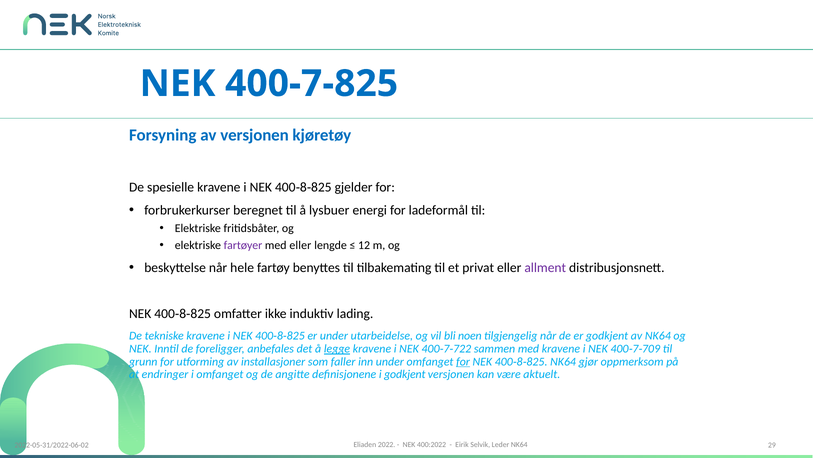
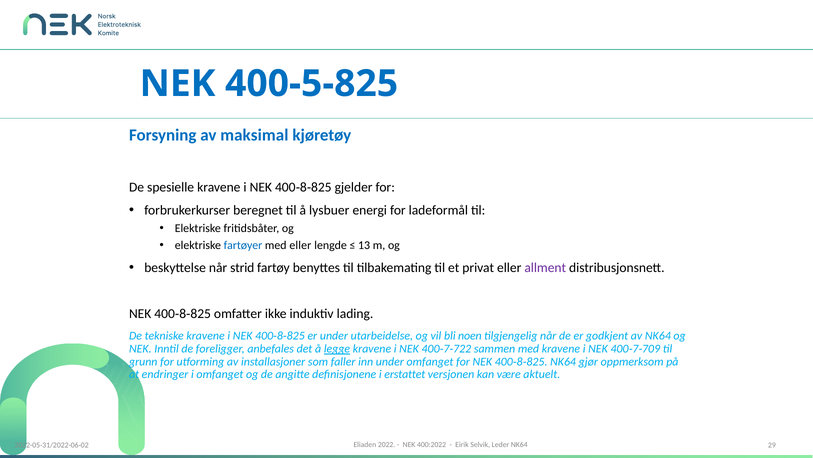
400-7-825: 400-7-825 -> 400-5-825
av versjonen: versjonen -> maksimal
fartøyer colour: purple -> blue
12: 12 -> 13
hele: hele -> strid
for at (463, 361) underline: present -> none
i godkjent: godkjent -> erstattet
